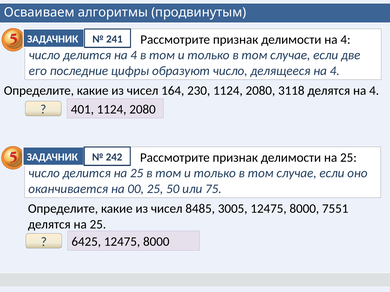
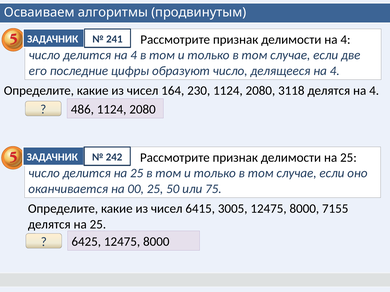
401: 401 -> 486
8485: 8485 -> 6415
7551: 7551 -> 7155
